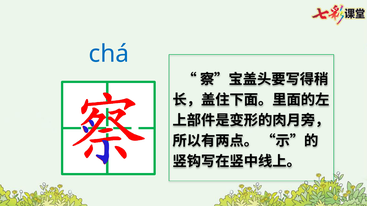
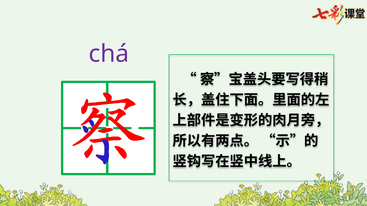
chá colour: blue -> purple
